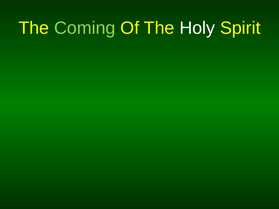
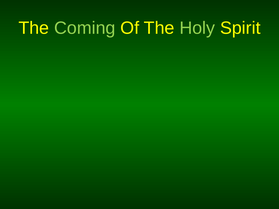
Holy colour: white -> light green
